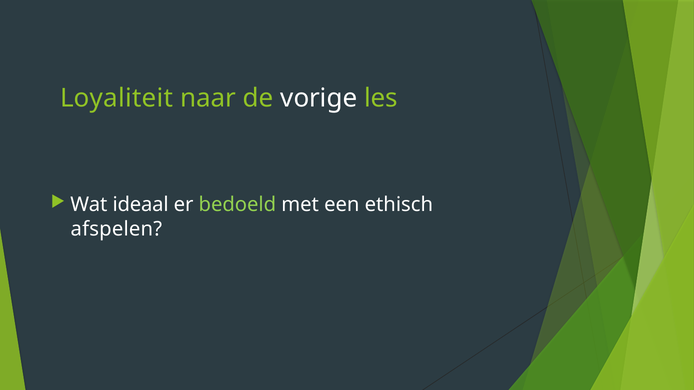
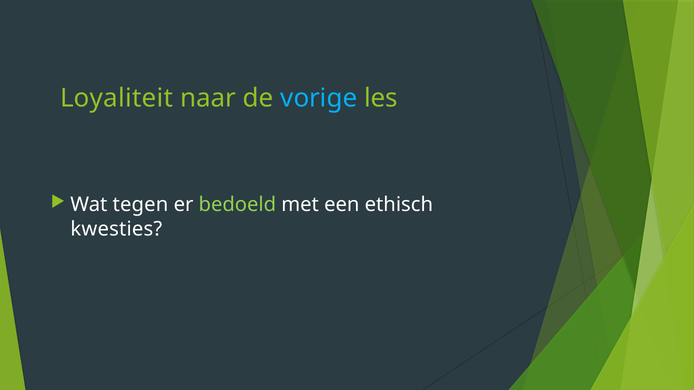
vorige colour: white -> light blue
ideaal: ideaal -> tegen
afspelen: afspelen -> kwesties
